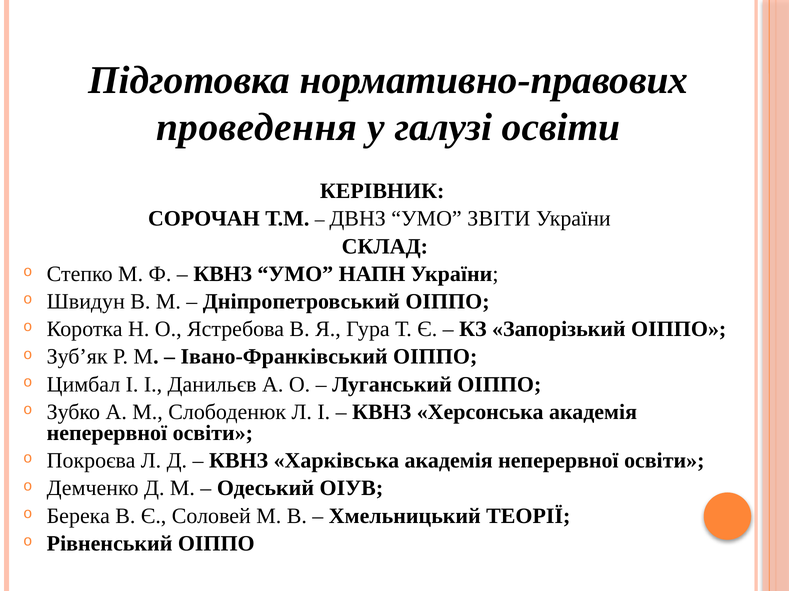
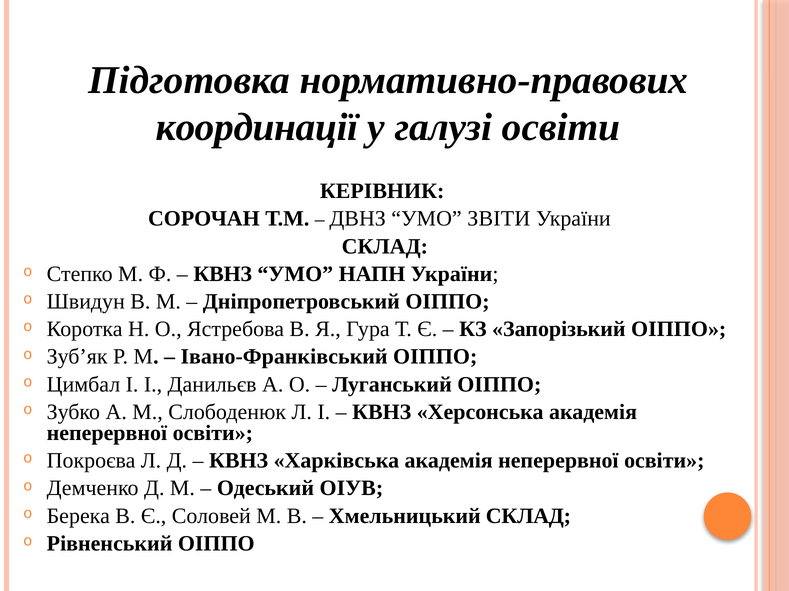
проведення: проведення -> координації
Хмельницький ТЕОРІЇ: ТЕОРІЇ -> СКЛАД
